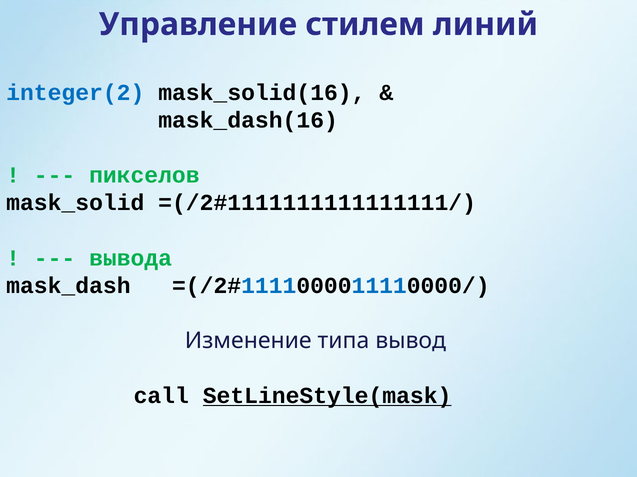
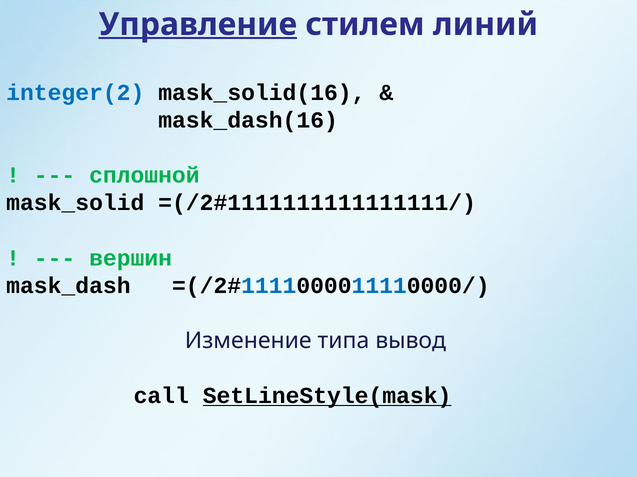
Управление underline: none -> present
пикселов: пикселов -> сплошной
вывода: вывода -> вершин
